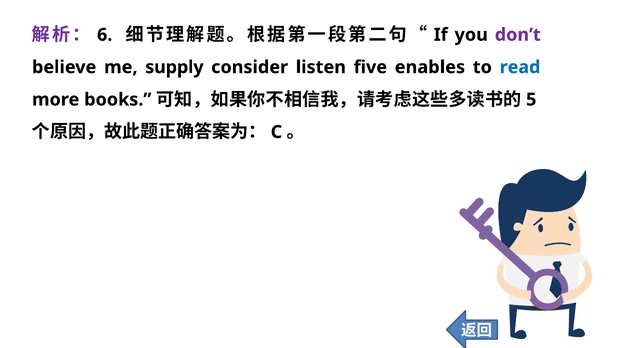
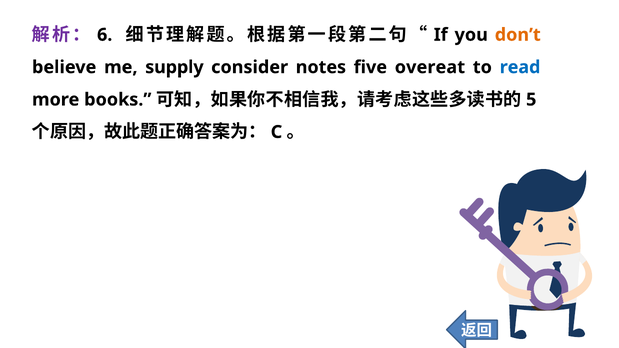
don’t colour: purple -> orange
listen: listen -> notes
enables: enables -> overeat
